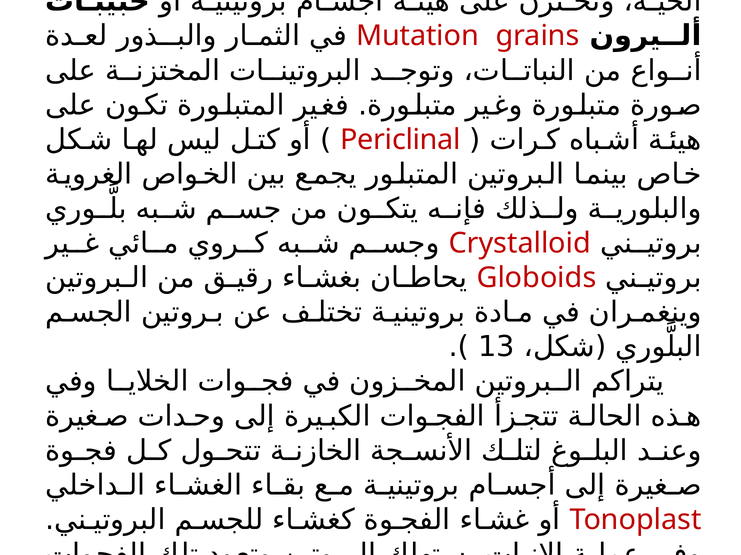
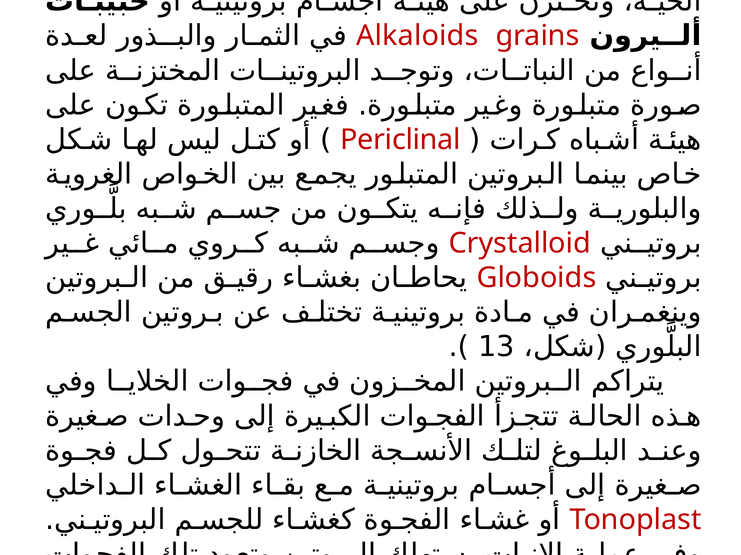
Mutation: Mutation -> Alkaloids
